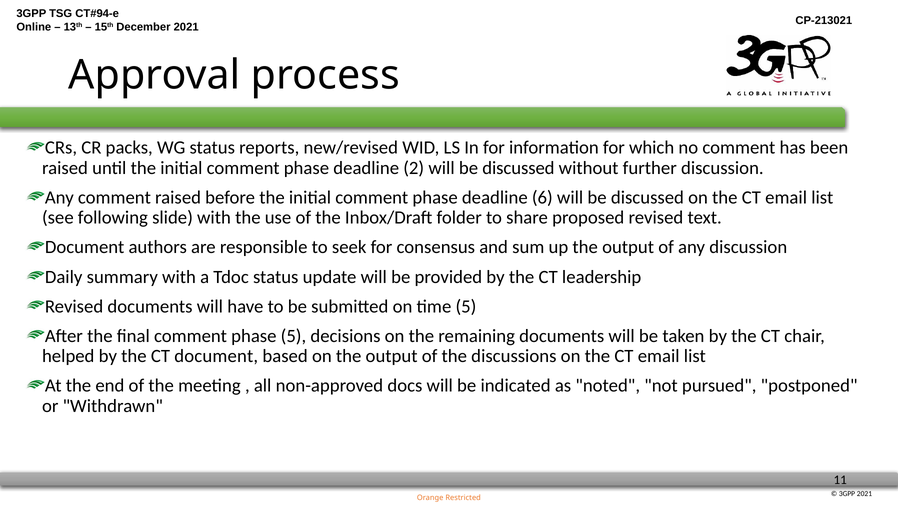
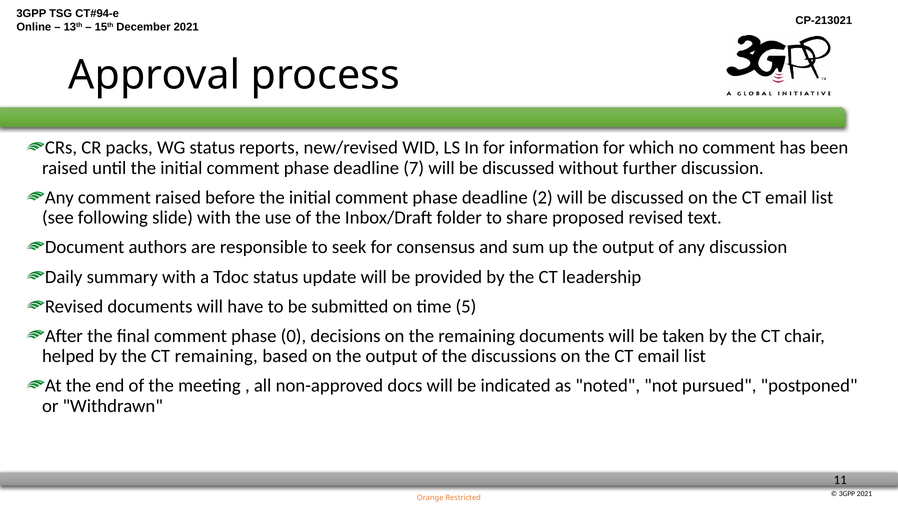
2: 2 -> 7
6: 6 -> 2
phase 5: 5 -> 0
CT document: document -> remaining
